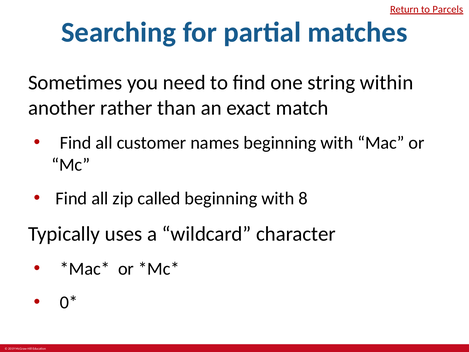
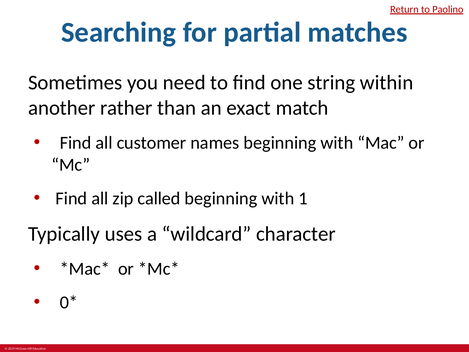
Parcels: Parcels -> Paolino
8: 8 -> 1
